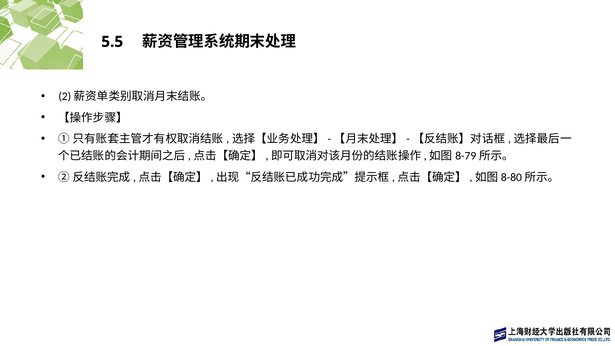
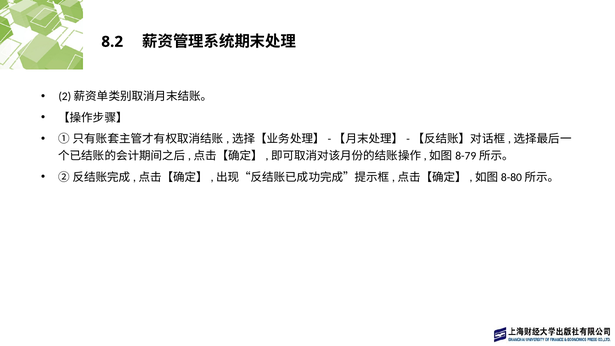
5.5: 5.5 -> 8.2
